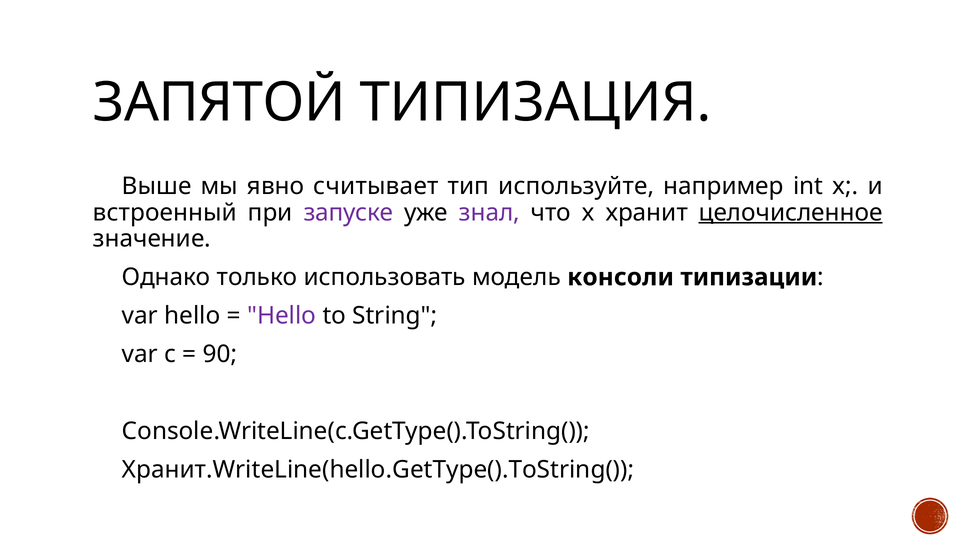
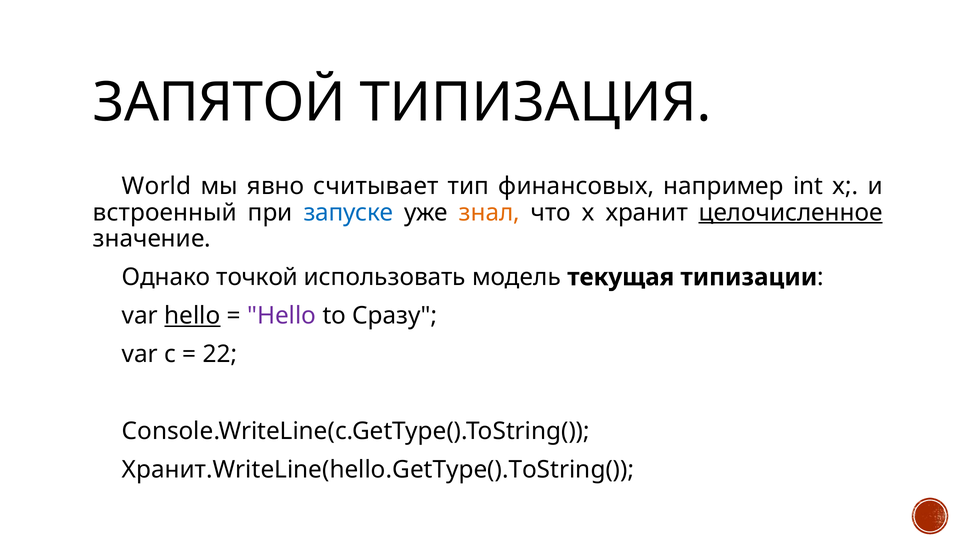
Выше: Выше -> World
используйте: используйте -> финансовых
запуске colour: purple -> blue
знал colour: purple -> orange
только: только -> точкой
консоли: консоли -> текущая
hello at (192, 316) underline: none -> present
String: String -> Сразу
90: 90 -> 22
